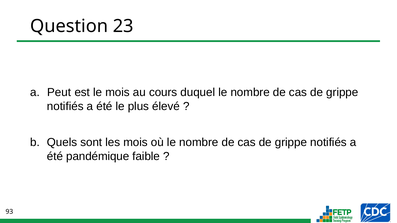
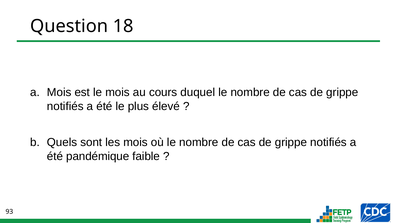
23: 23 -> 18
a Peut: Peut -> Mois
